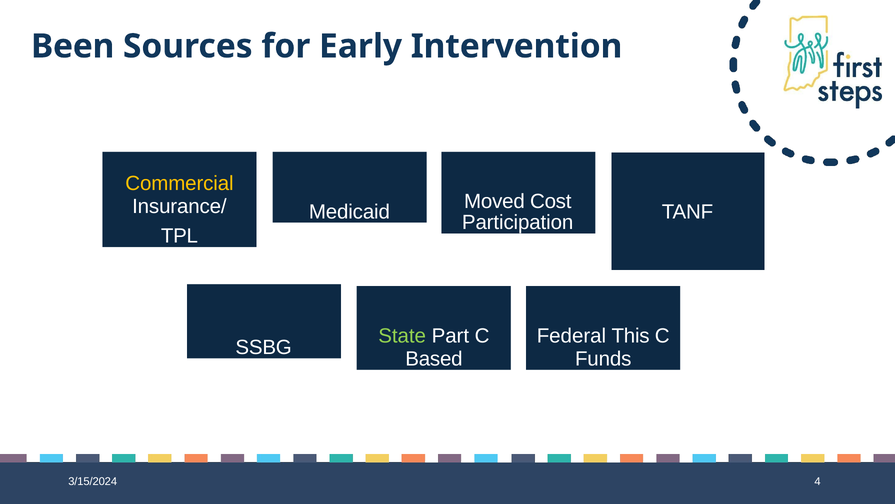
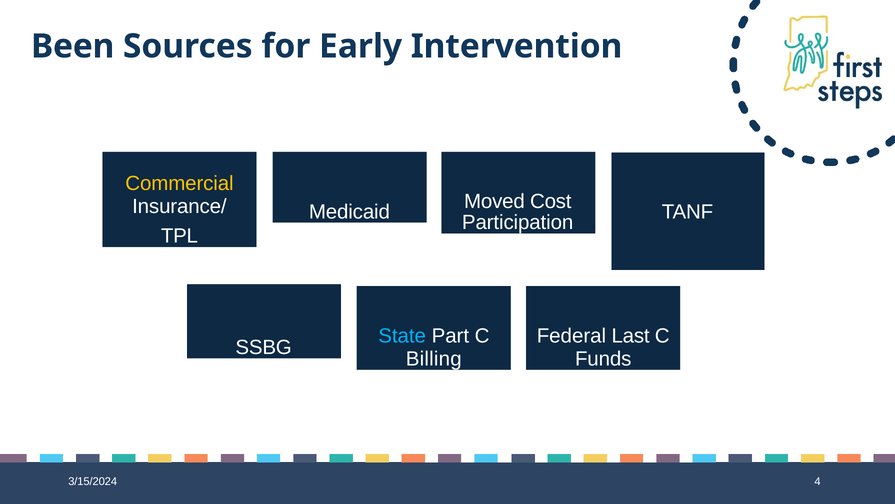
State colour: light green -> light blue
This: This -> Last
Based: Based -> Billing
